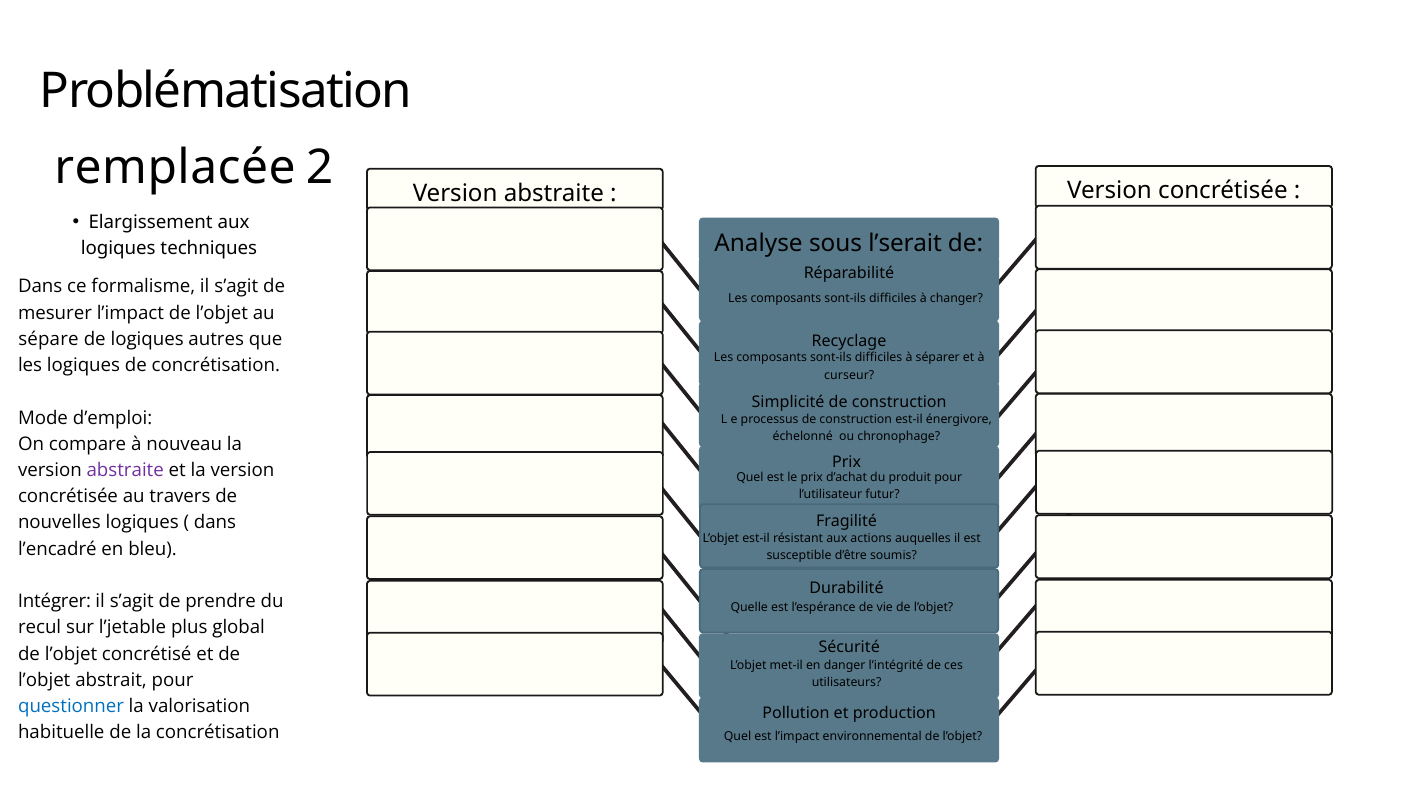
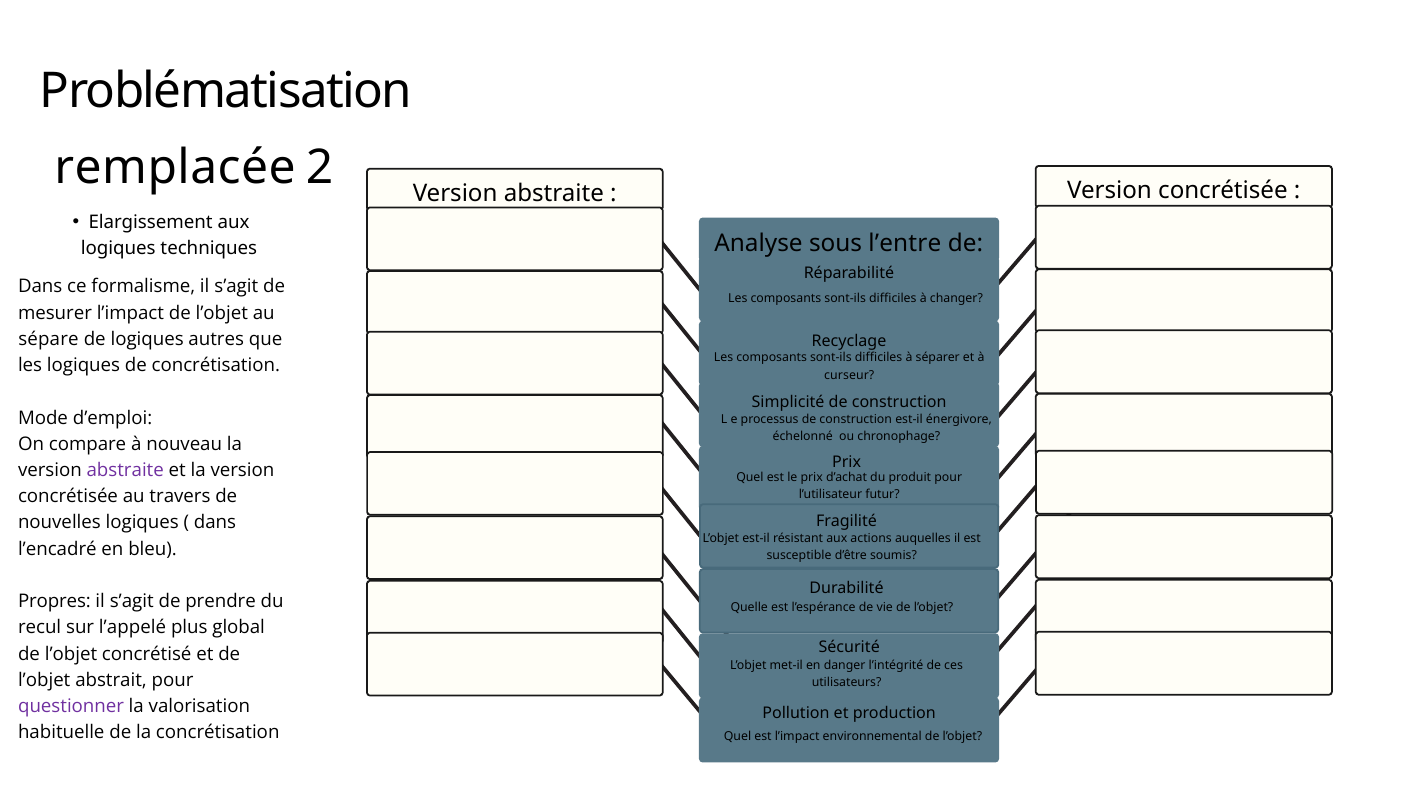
l’serait: l’serait -> l’entre
Intégrer: Intégrer -> Propres
l’jetable: l’jetable -> l’appelé
questionner colour: blue -> purple
